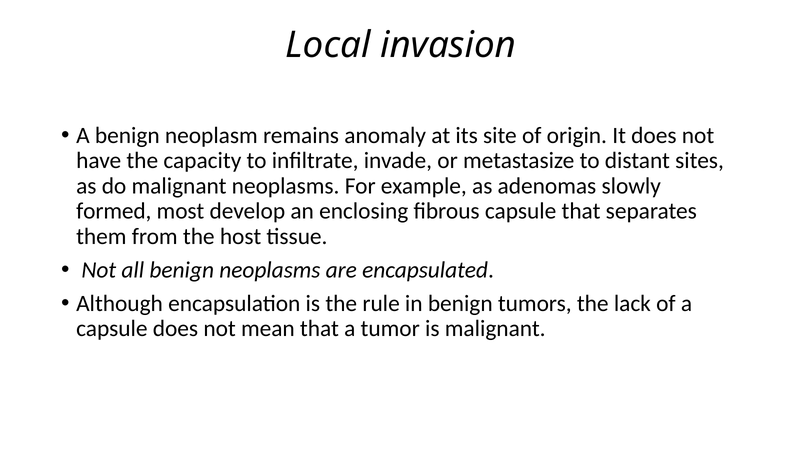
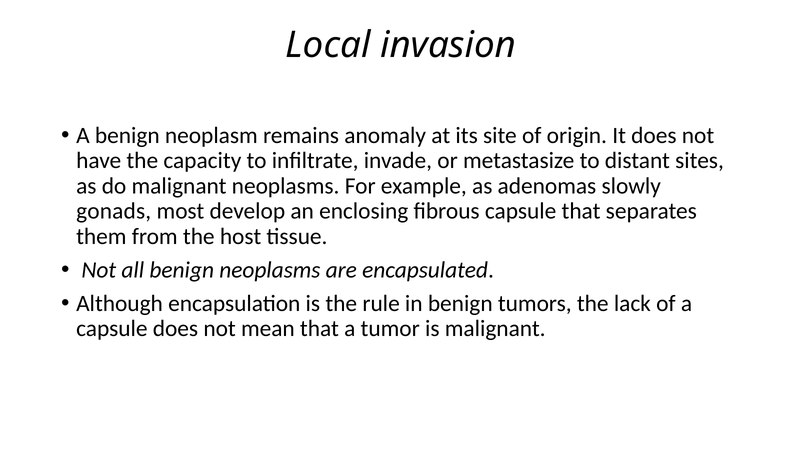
formed: formed -> gonads
